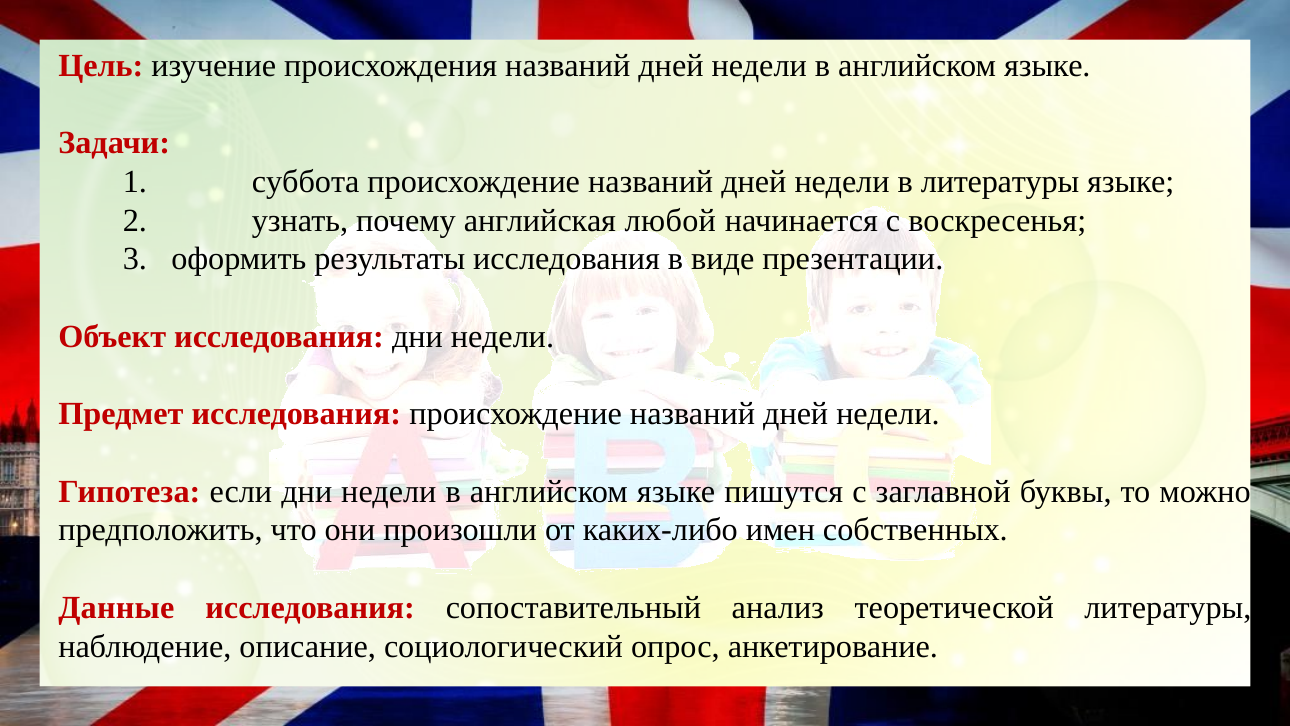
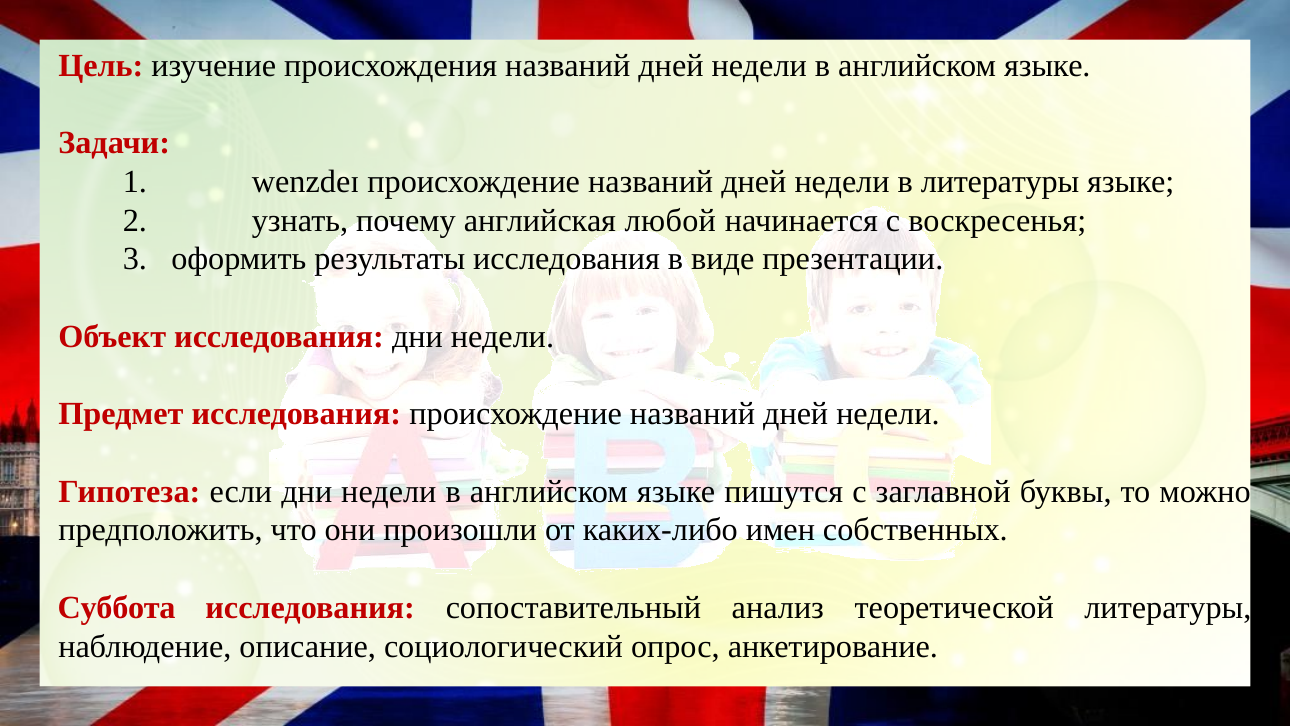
суббота: суббота -> wenzdeɪ
Данные: Данные -> Суббота
